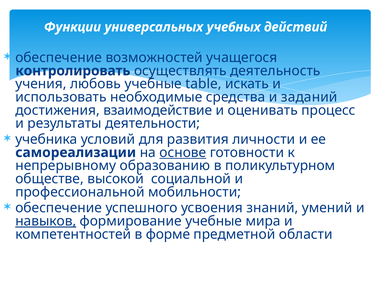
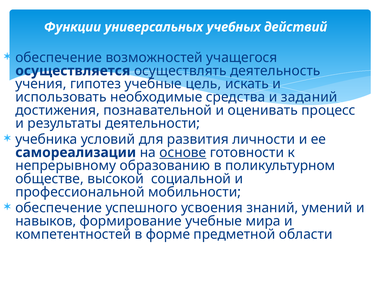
контролировать: контролировать -> осуществляется
любовь: любовь -> гипотез
table: table -> цель
взаимодействие: взаимодействие -> познавательной
навыков underline: present -> none
